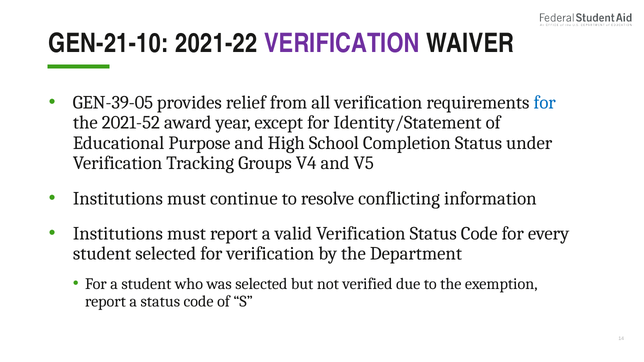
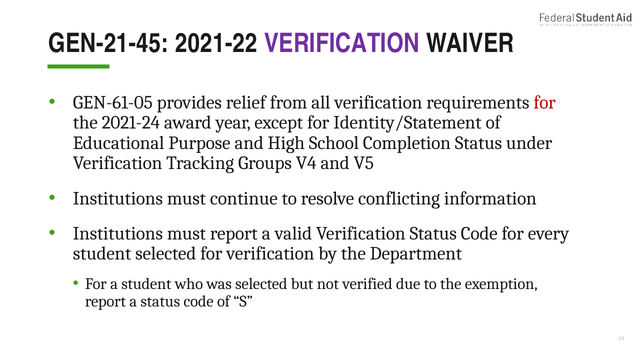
GEN-21-10: GEN-21-10 -> GEN-21-45
GEN-39-05: GEN-39-05 -> GEN-61-05
for at (545, 103) colour: blue -> red
2021-52: 2021-52 -> 2021-24
